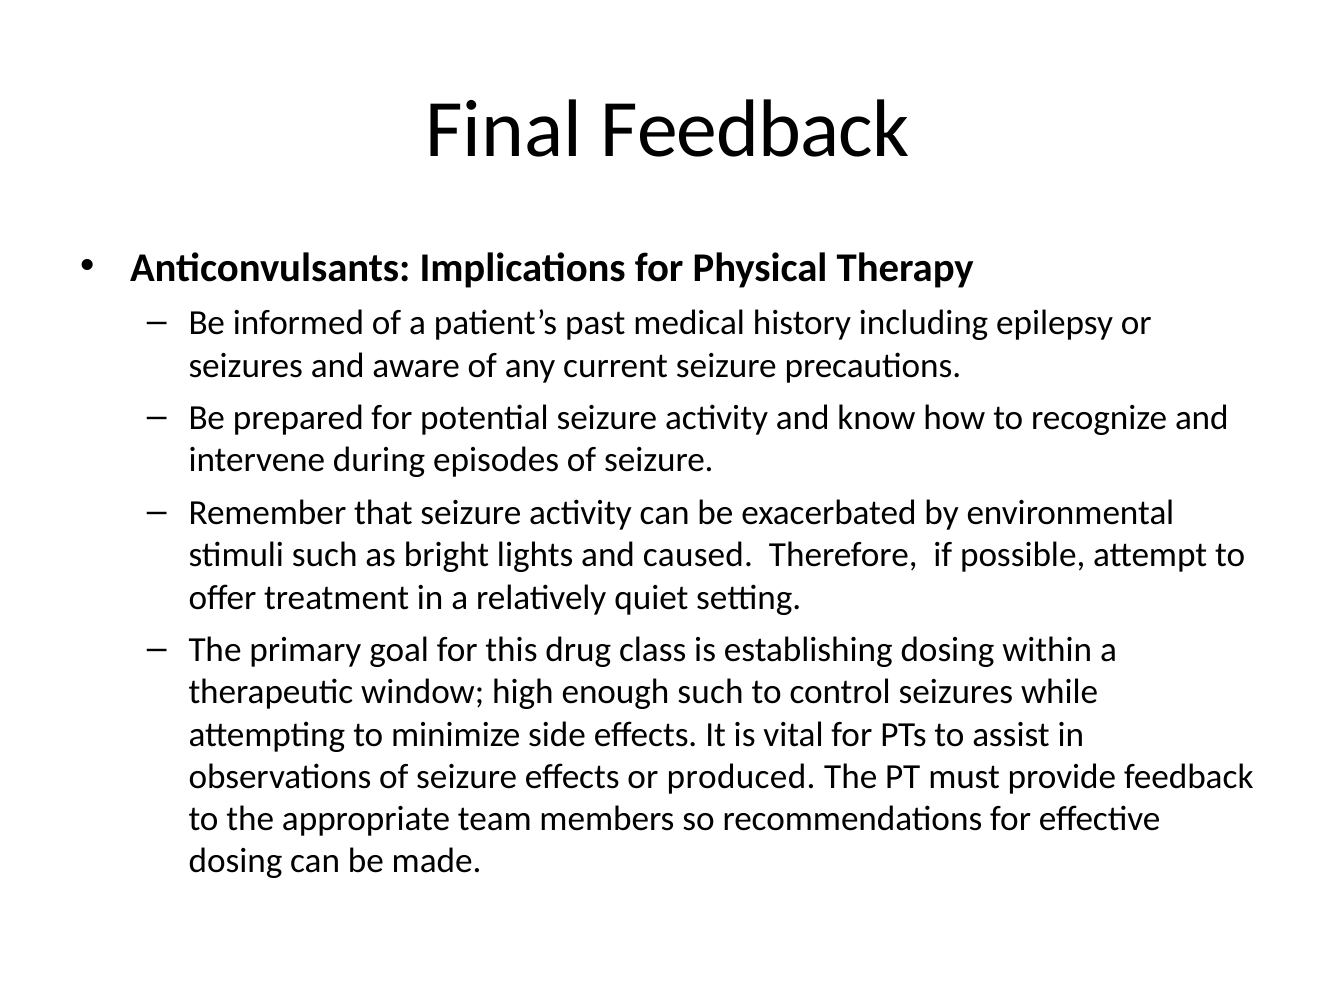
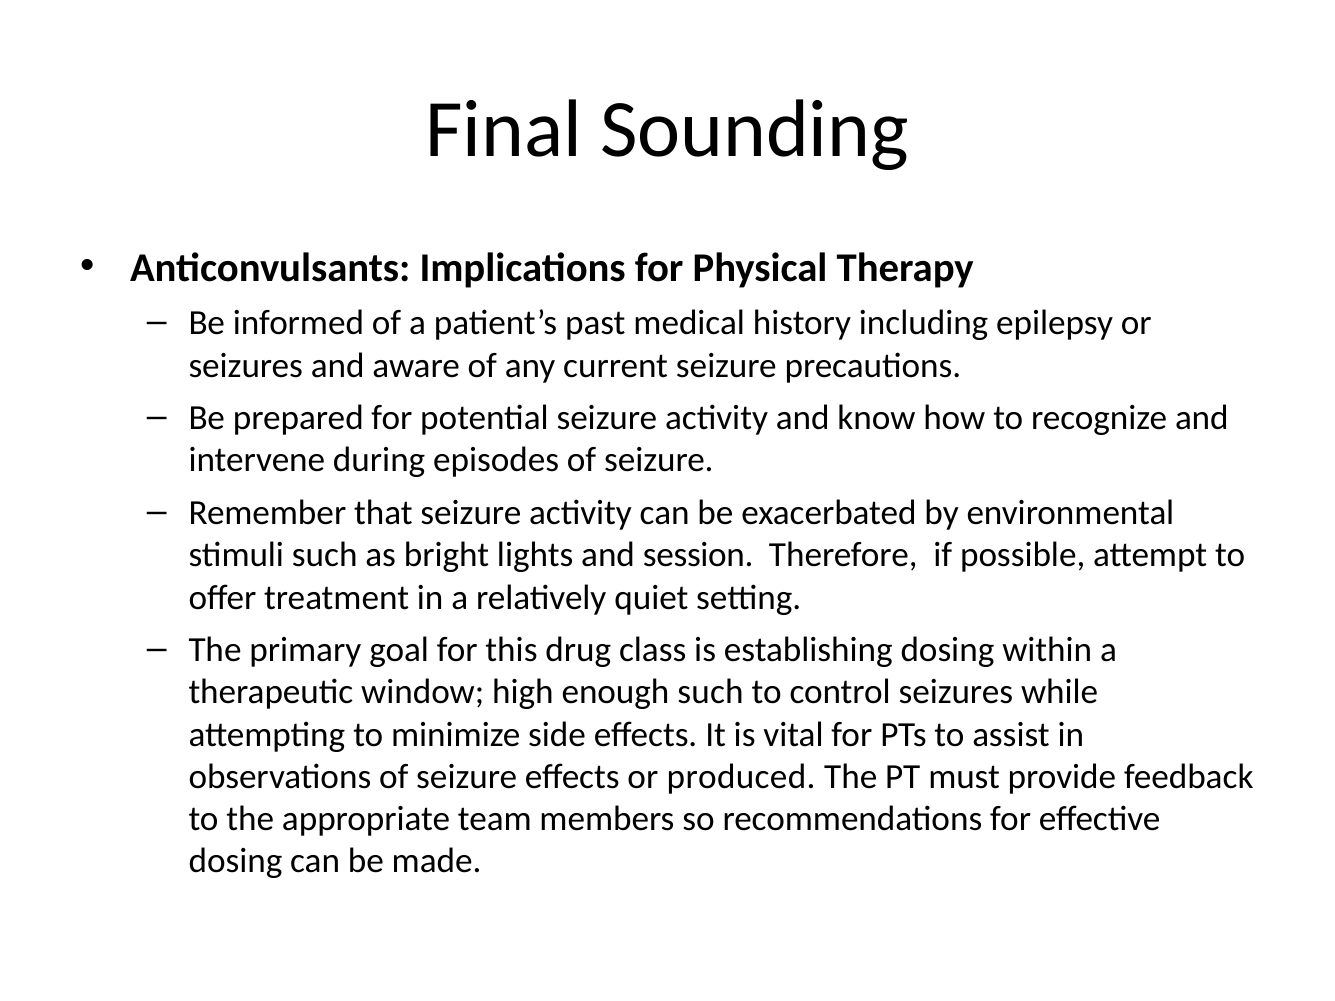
Final Feedback: Feedback -> Sounding
caused: caused -> session
